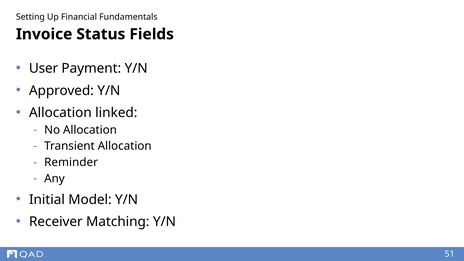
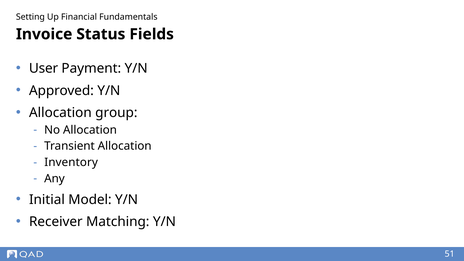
linked: linked -> group
Reminder: Reminder -> Inventory
